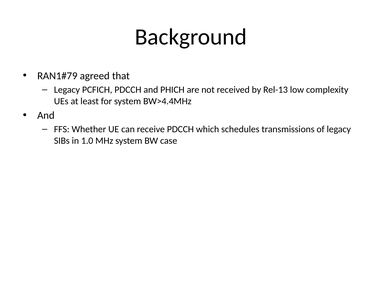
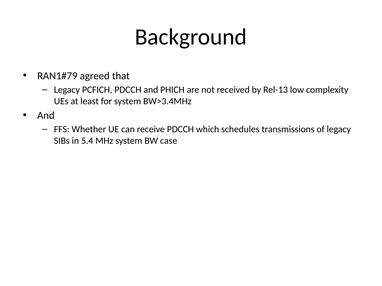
BW>4.4MHz: BW>4.4MHz -> BW>3.4MHz
1.0: 1.0 -> 5.4
